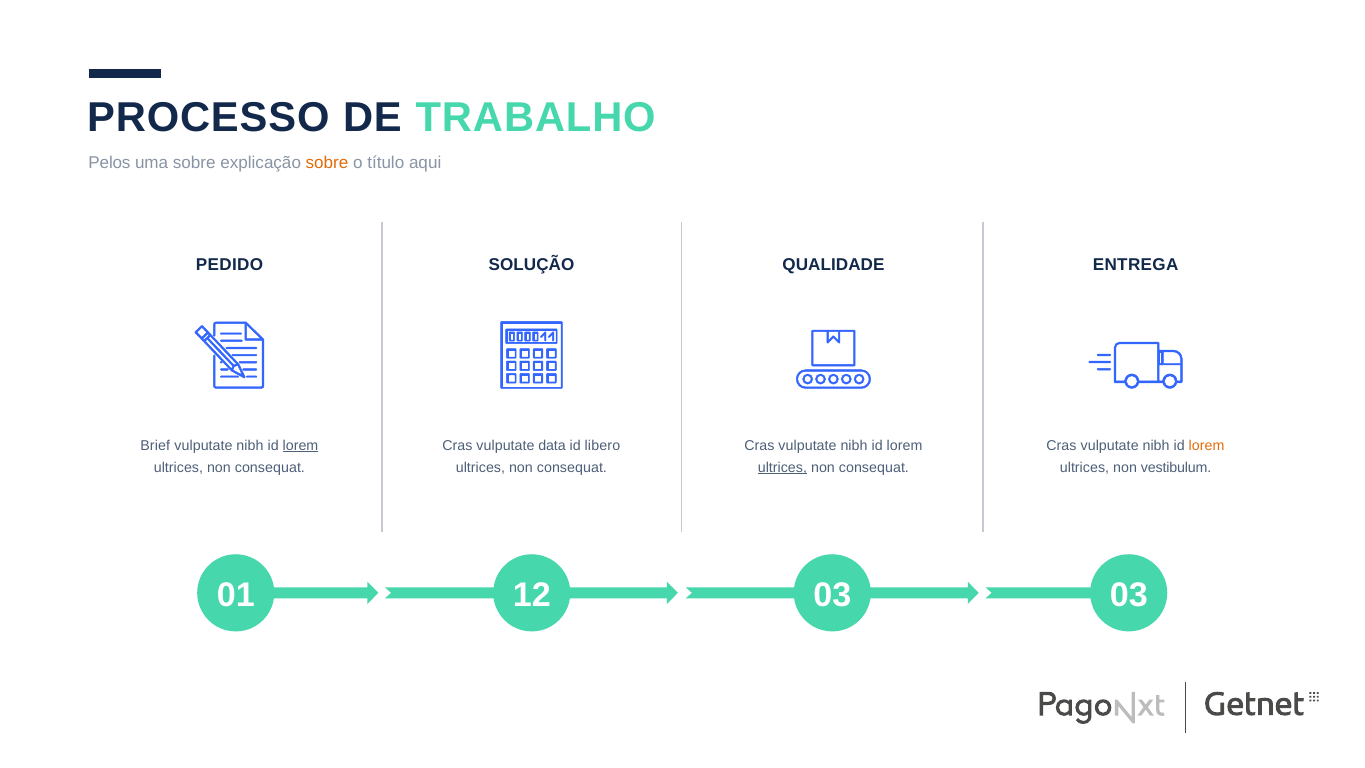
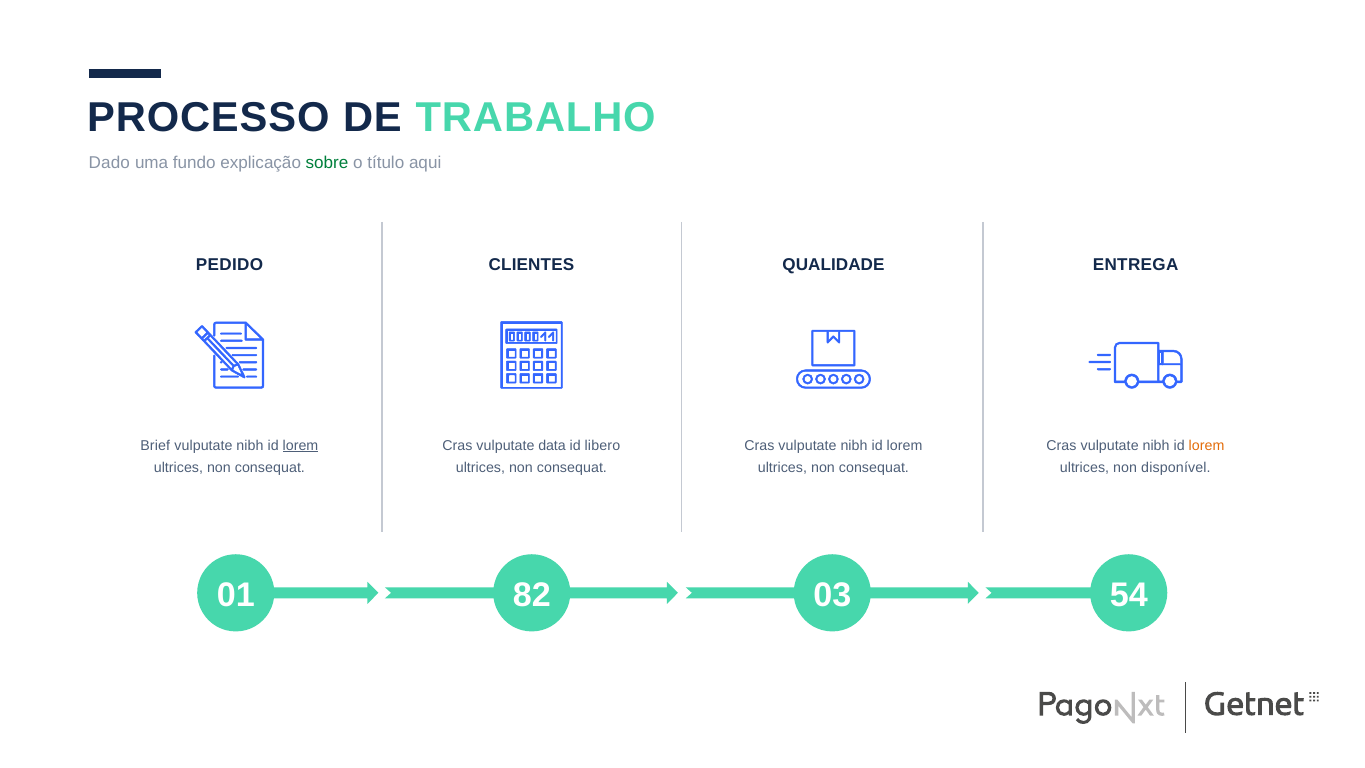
Pelos: Pelos -> Dado
uma sobre: sobre -> fundo
sobre at (327, 163) colour: orange -> green
SOLUÇÃO: SOLUÇÃO -> CLIENTES
ultrices at (782, 467) underline: present -> none
vestibulum: vestibulum -> disponível
12: 12 -> 82
03 03: 03 -> 54
